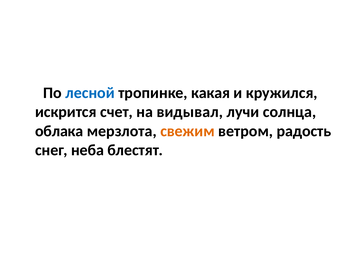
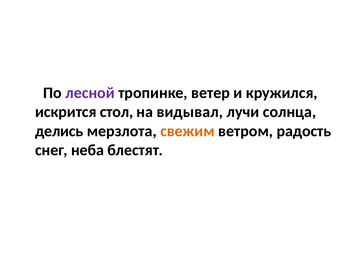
лесной colour: blue -> purple
какая: какая -> ветер
счет: счет -> стол
облака: облака -> делись
